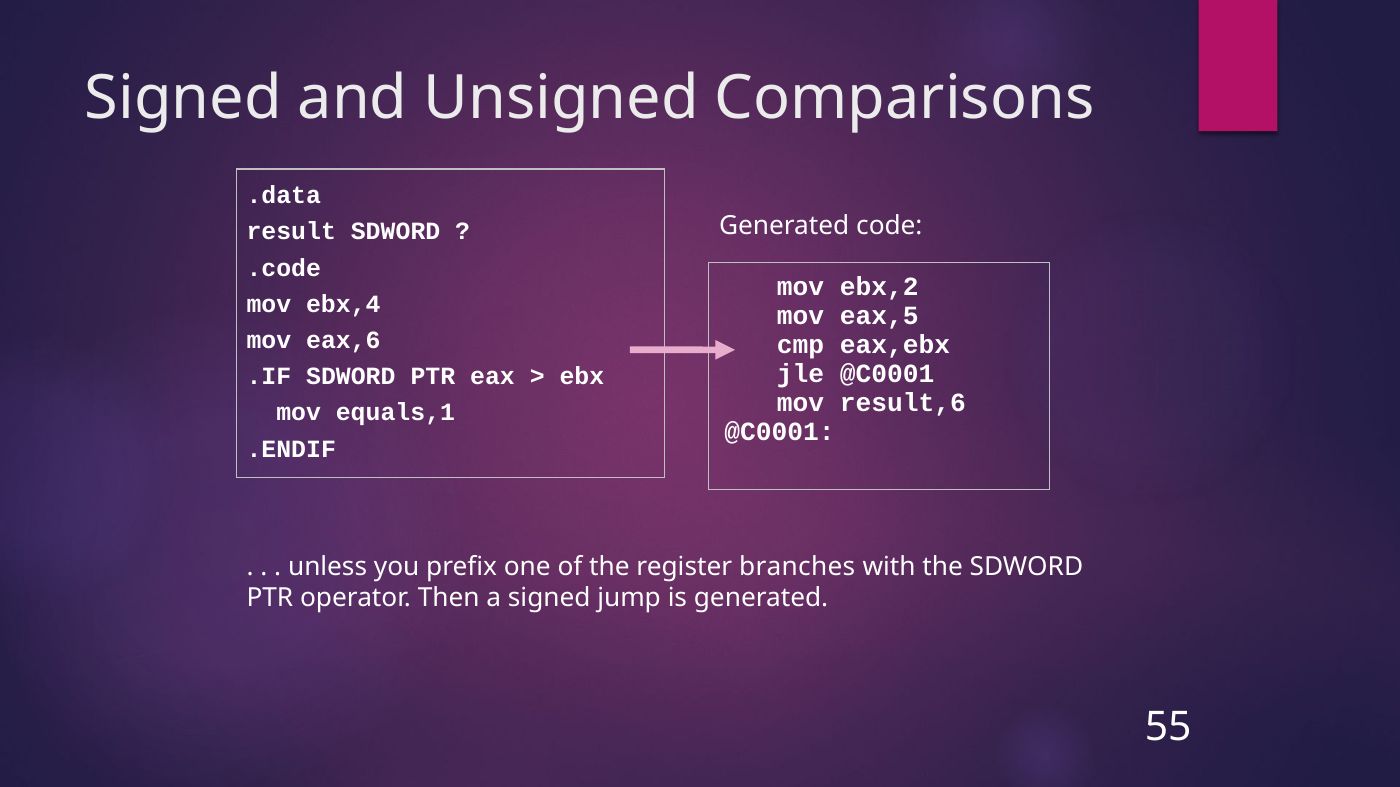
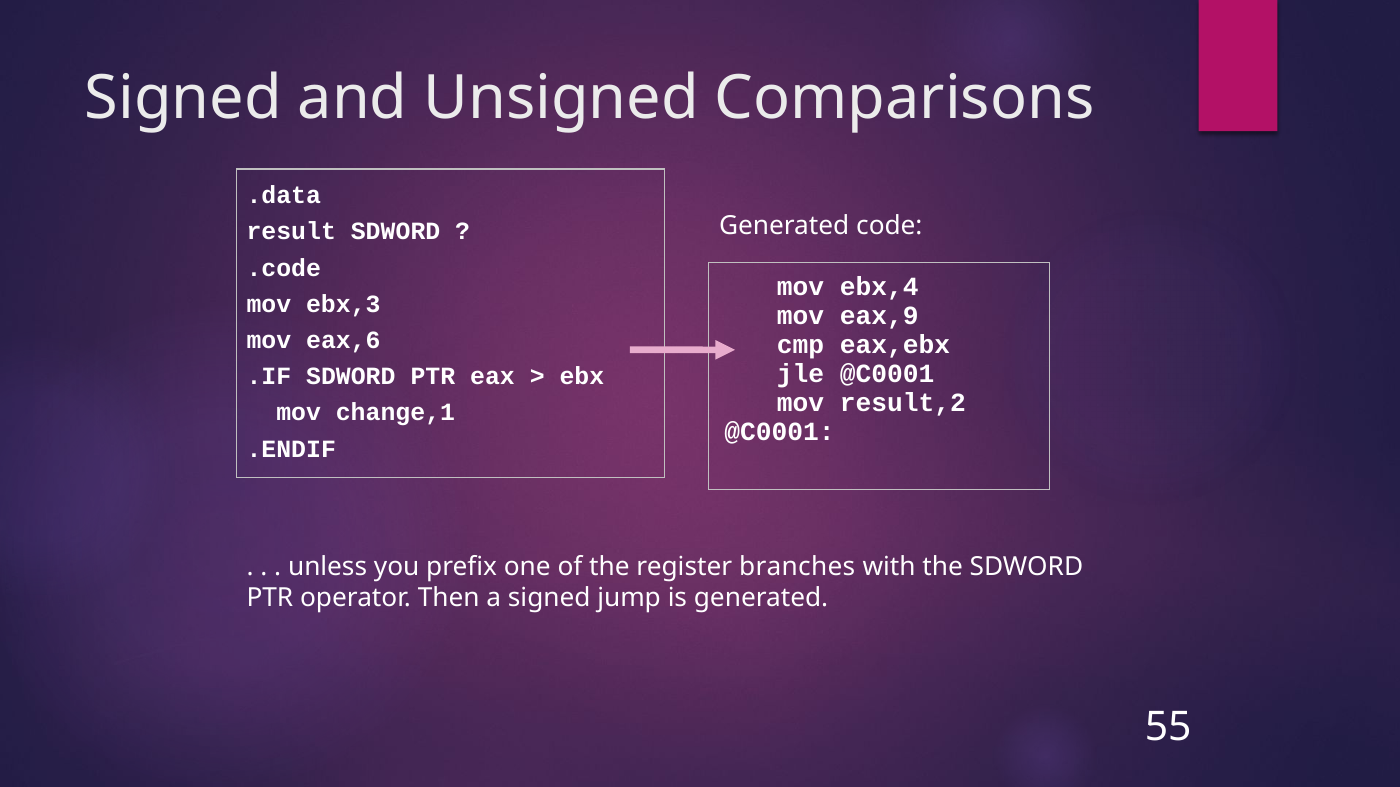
ebx,2: ebx,2 -> ebx,4
ebx,4: ebx,4 -> ebx,3
eax,5: eax,5 -> eax,9
result,6: result,6 -> result,2
equals,1: equals,1 -> change,1
